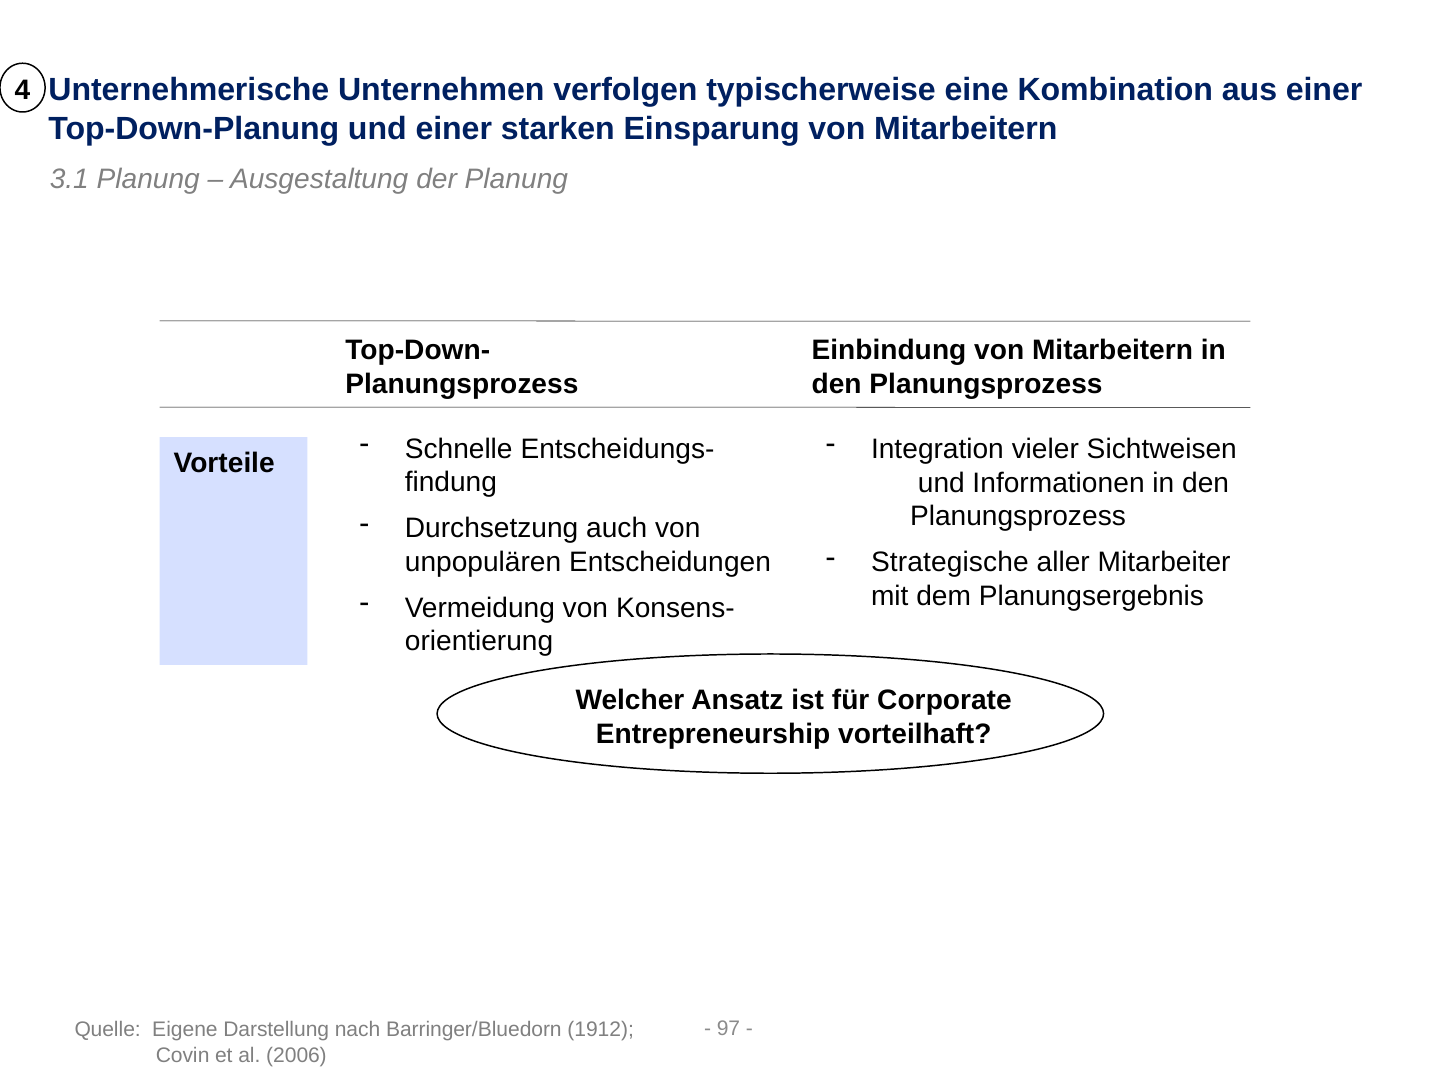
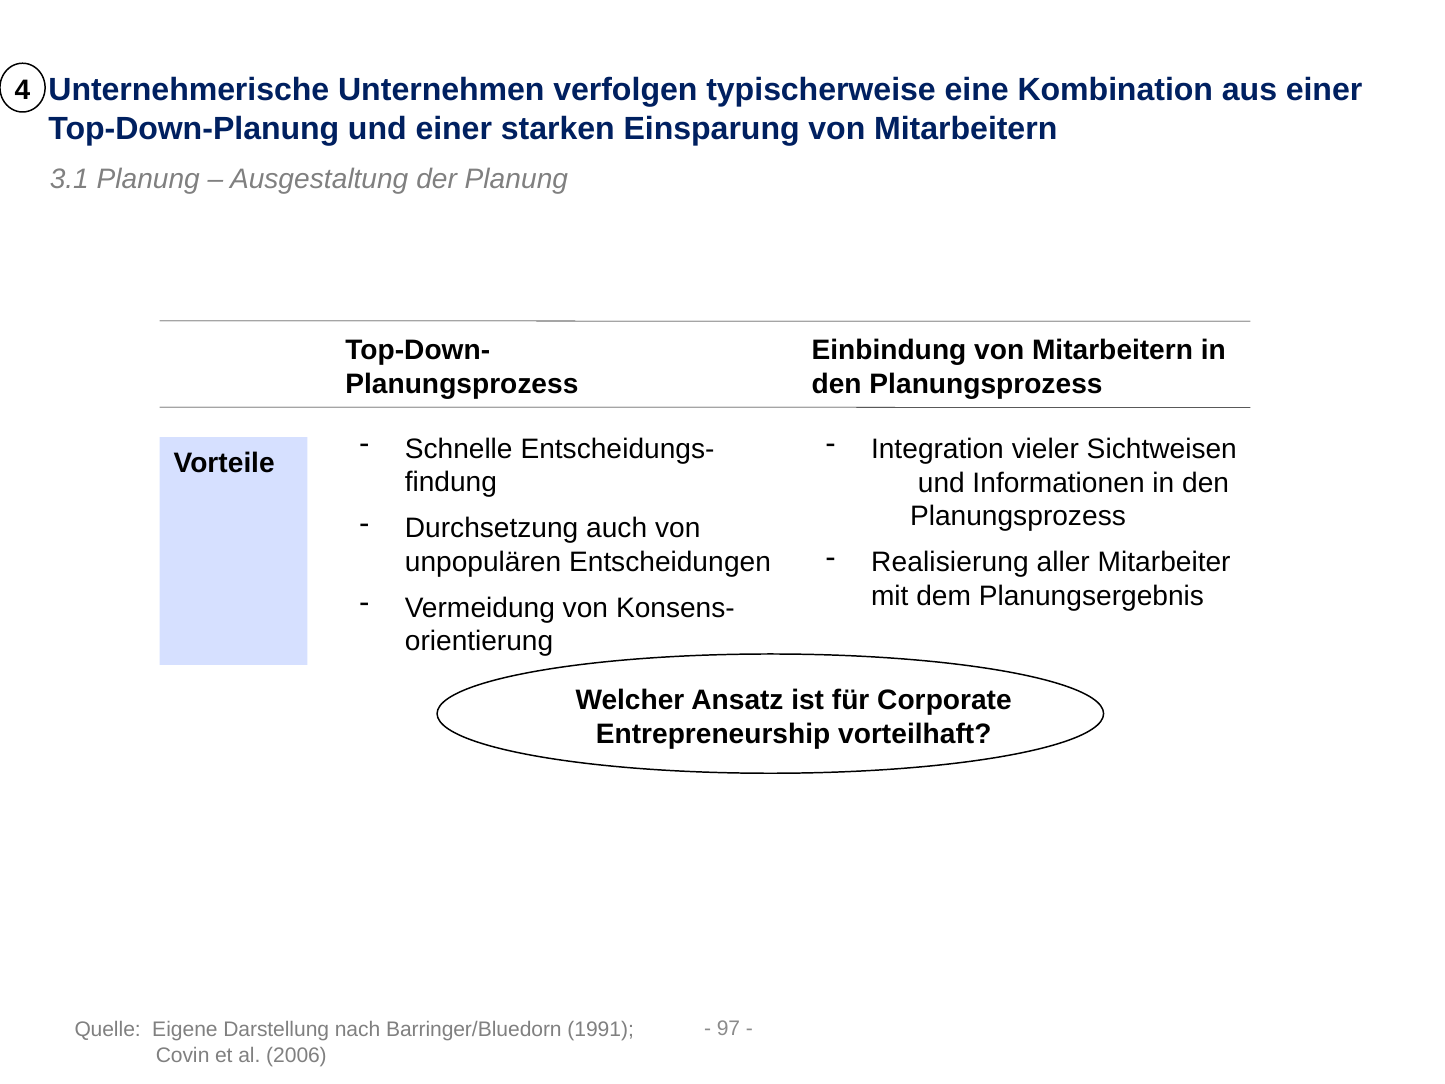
Strategische: Strategische -> Realisierung
1912: 1912 -> 1991
